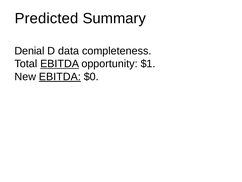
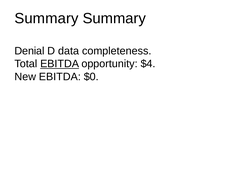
Predicted at (46, 18): Predicted -> Summary
$1: $1 -> $4
EBITDA at (60, 77) underline: present -> none
